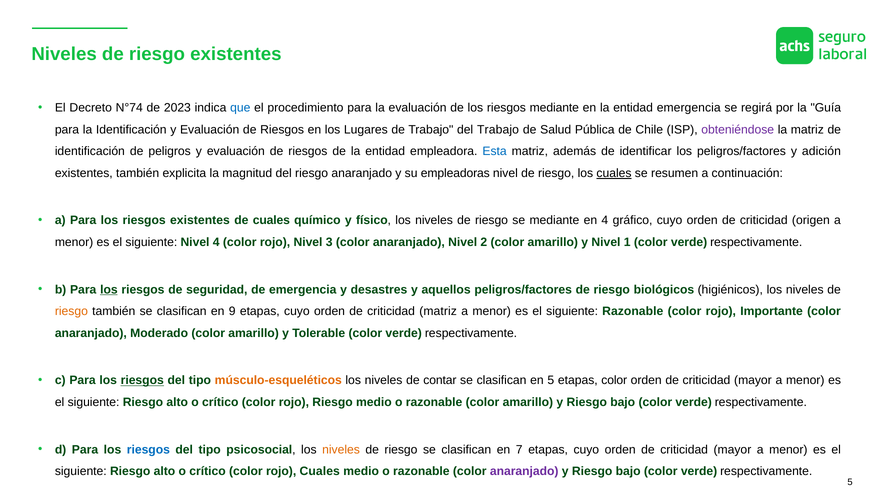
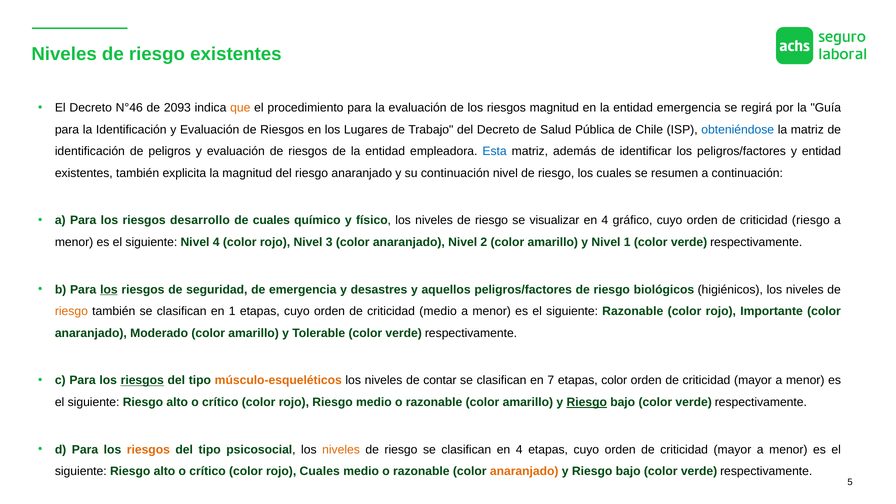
N°74: N°74 -> N°46
2023: 2023 -> 2093
que colour: blue -> orange
riesgos mediante: mediante -> magnitud
del Trabajo: Trabajo -> Decreto
obteniéndose colour: purple -> blue
y adición: adición -> entidad
su empleadoras: empleadoras -> continuación
cuales at (614, 173) underline: present -> none
riesgos existentes: existentes -> desarrollo
se mediante: mediante -> visualizar
criticidad origen: origen -> riesgo
en 9: 9 -> 1
criticidad matriz: matriz -> medio
en 5: 5 -> 7
Riesgo at (587, 402) underline: none -> present
riesgos at (148, 450) colour: blue -> orange
clasifican en 7: 7 -> 4
anaranjado at (524, 471) colour: purple -> orange
